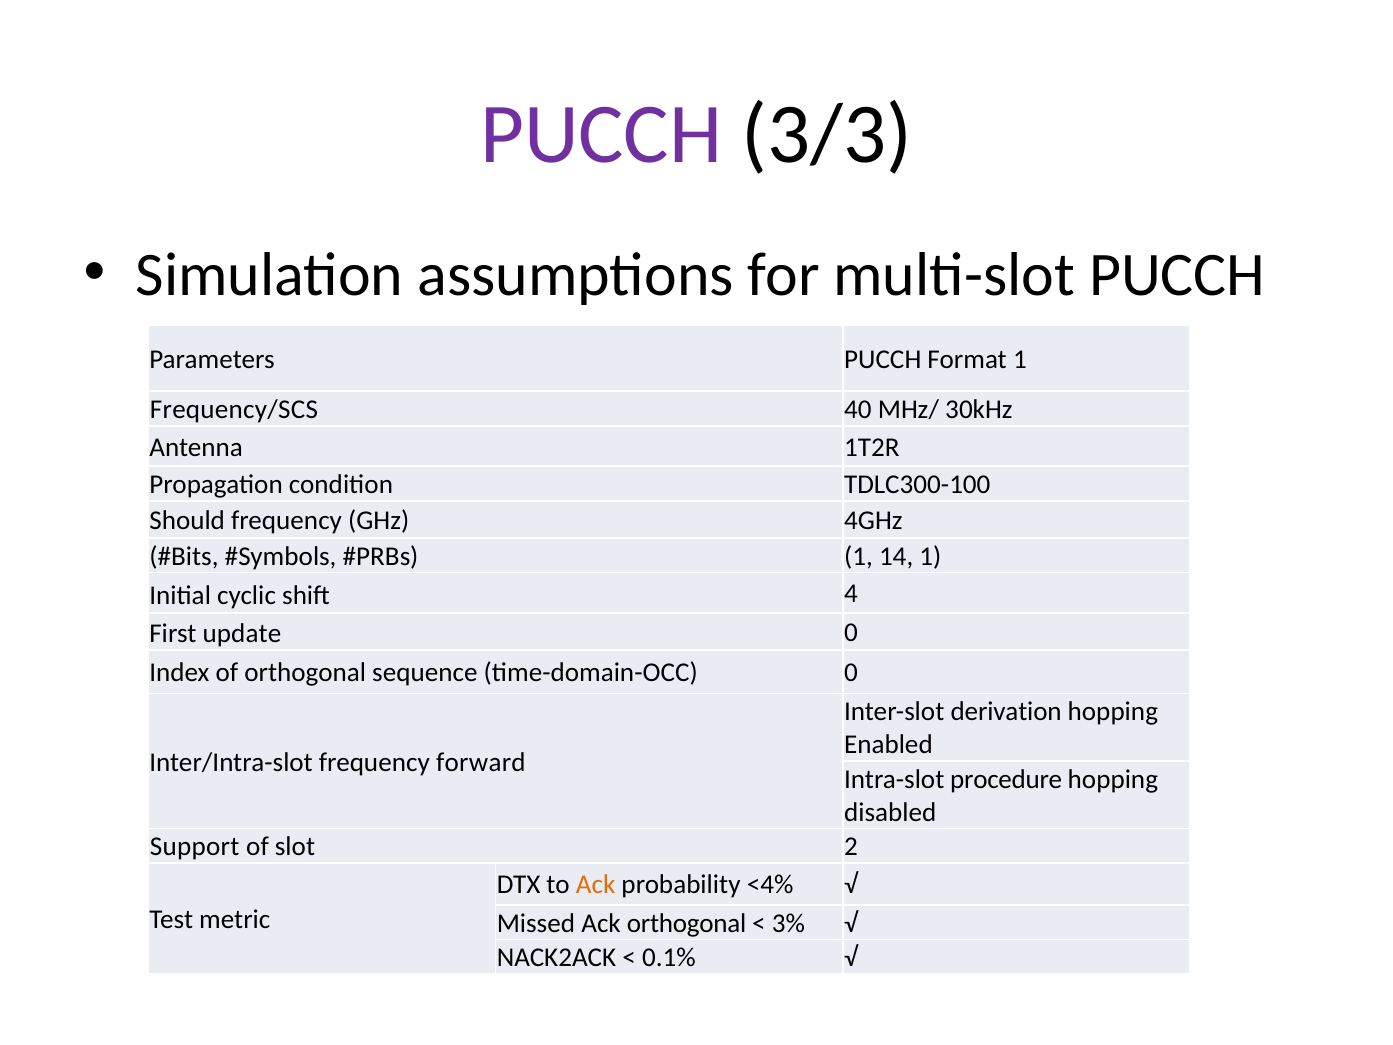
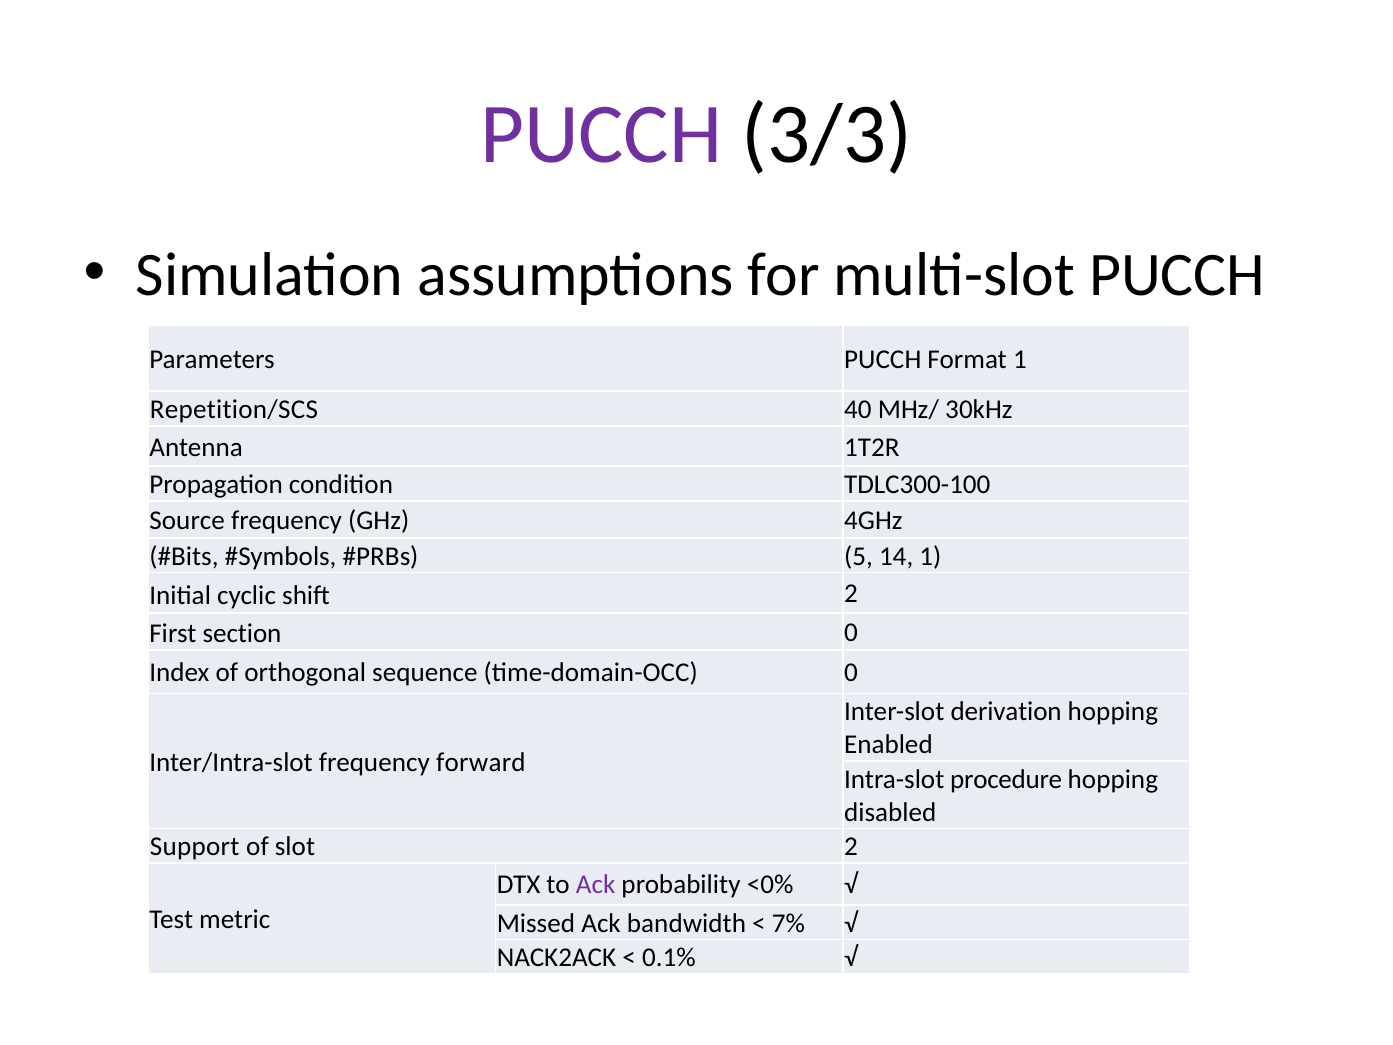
Frequency/SCS: Frequency/SCS -> Repetition/SCS
Should: Should -> Source
1 at (858, 556): 1 -> 5
shift 4: 4 -> 2
update: update -> section
Ack at (596, 885) colour: orange -> purple
<4%: <4% -> <0%
Ack orthogonal: orthogonal -> bandwidth
3%: 3% -> 7%
